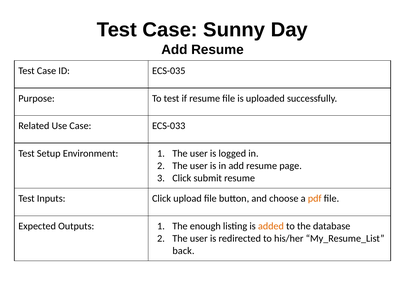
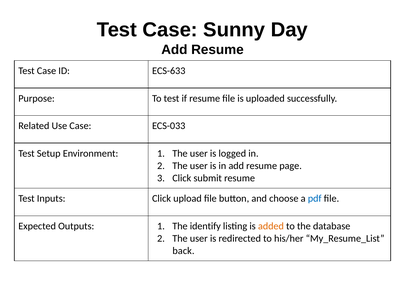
ECS-035: ECS-035 -> ECS-633
pdf colour: orange -> blue
enough: enough -> identify
